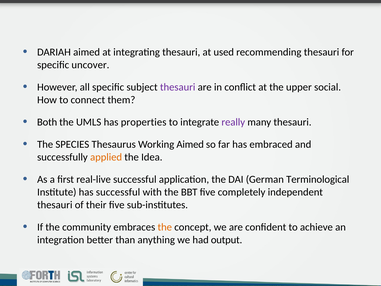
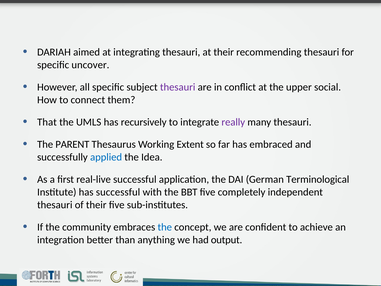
at used: used -> their
Both: Both -> That
properties: properties -> recursively
SPECIES: SPECIES -> PARENT
Working Aimed: Aimed -> Extent
applied colour: orange -> blue
the at (165, 227) colour: orange -> blue
